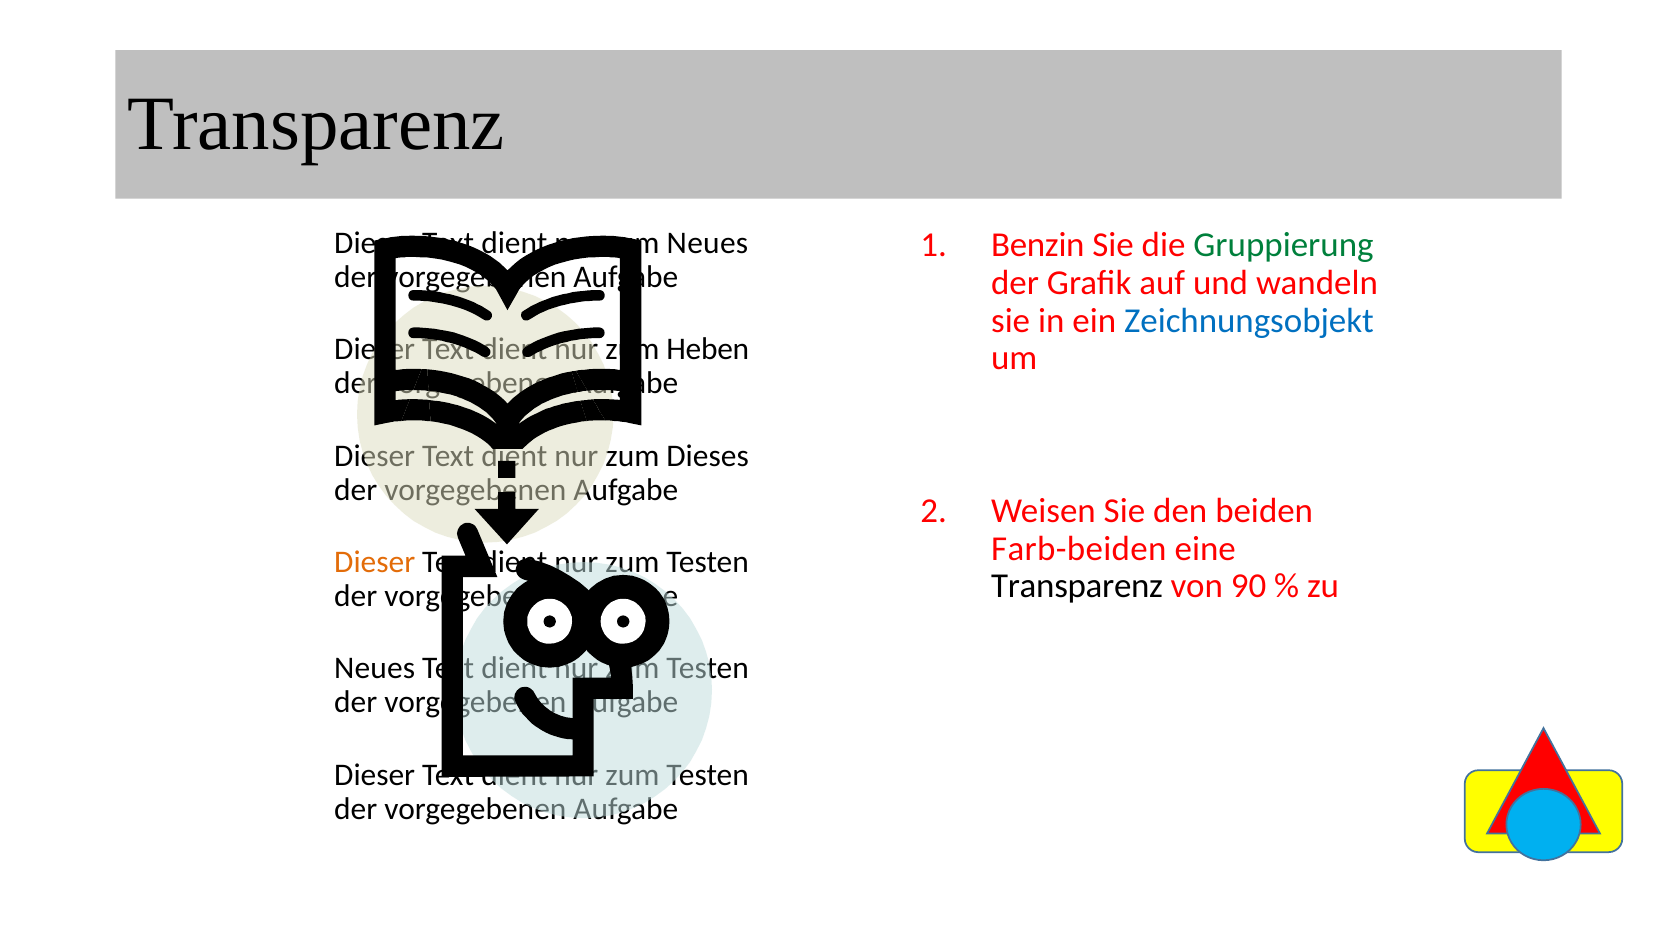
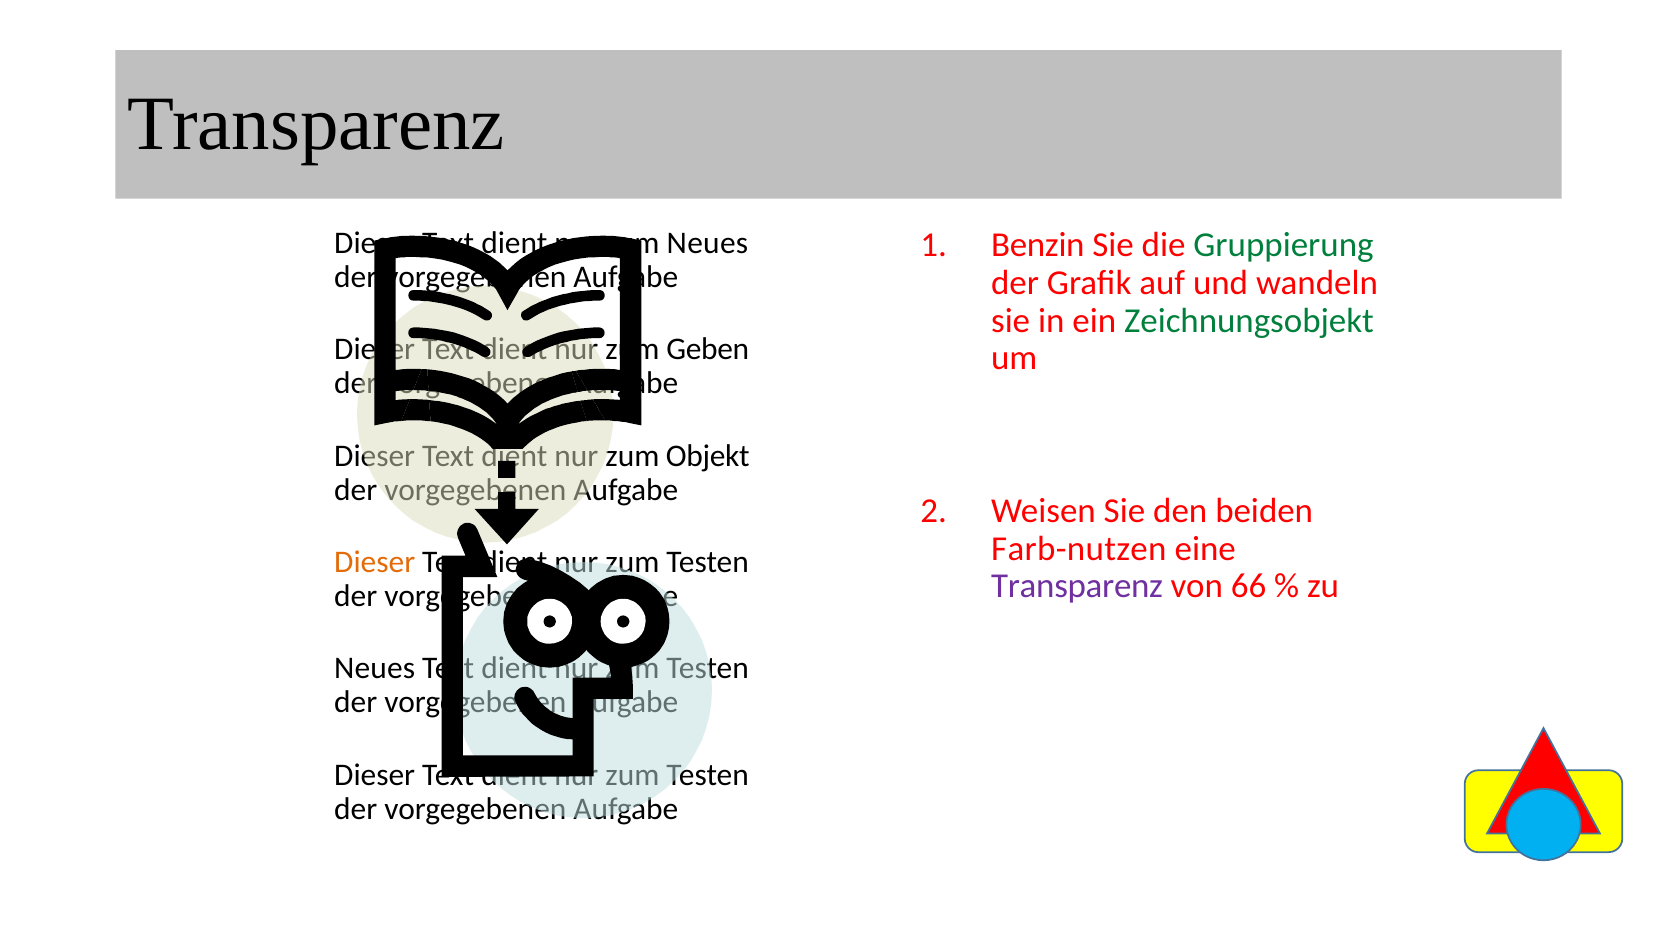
Zeichnungsobjekt colour: blue -> green
Heben: Heben -> Geben
Dieses: Dieses -> Objekt
Farb-beiden: Farb-beiden -> Farb-nutzen
Transparenz at (1077, 586) colour: black -> purple
90: 90 -> 66
